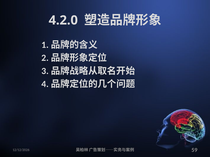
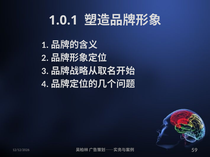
4.2.0: 4.2.0 -> 1.0.1
